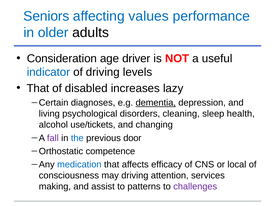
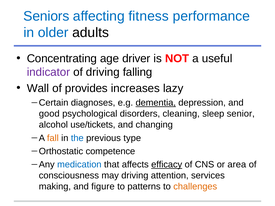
values: values -> fitness
Consideration: Consideration -> Concentrating
indicator colour: blue -> purple
levels: levels -> falling
That at (38, 88): That -> Wall
disabled: disabled -> provides
living: living -> good
health: health -> senior
fall colour: purple -> orange
door: door -> type
efficacy underline: none -> present
local: local -> area
assist: assist -> figure
challenges colour: purple -> orange
